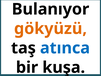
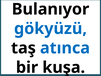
gökyüzü colour: orange -> blue
